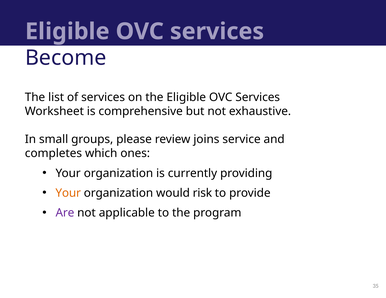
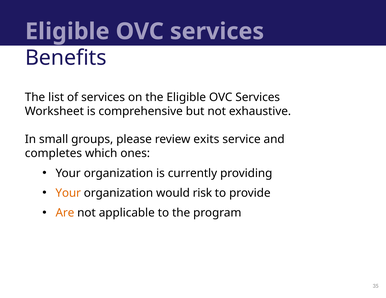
Become: Become -> Benefits
joins: joins -> exits
Are colour: purple -> orange
